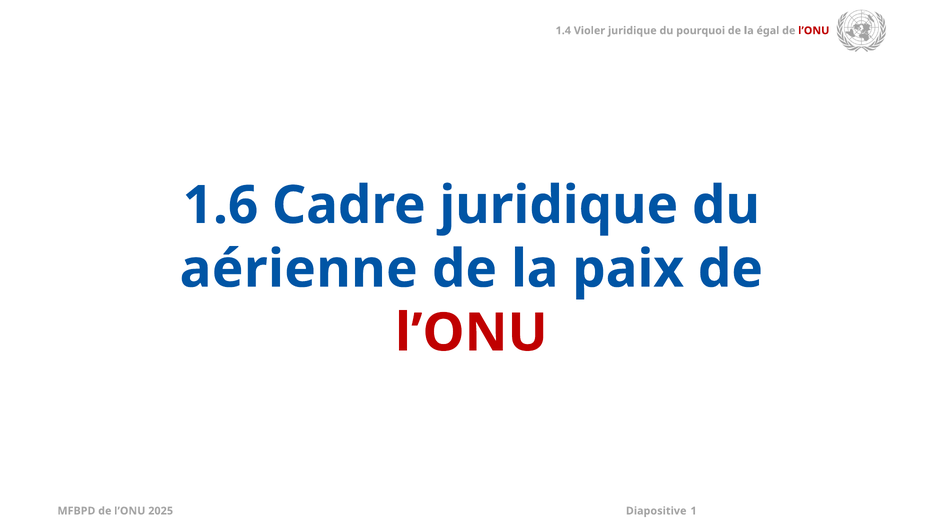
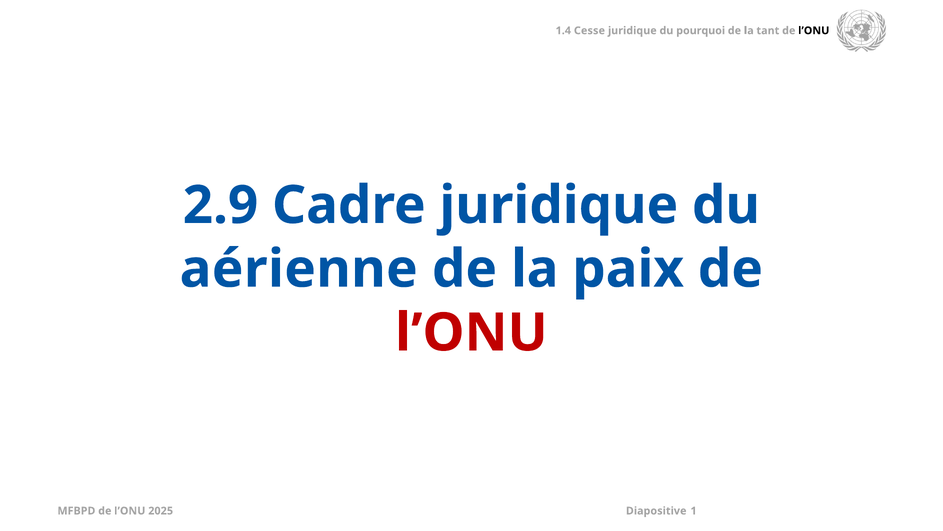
Violer: Violer -> Cesse
égal: égal -> tant
l’ONU at (814, 31) colour: red -> black
1.6: 1.6 -> 2.9
